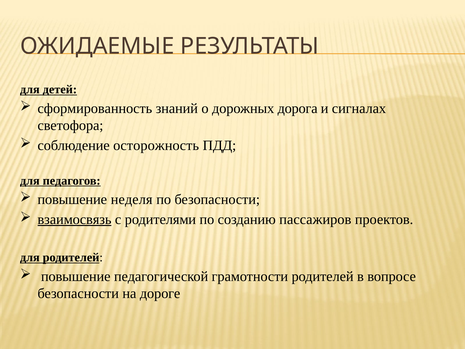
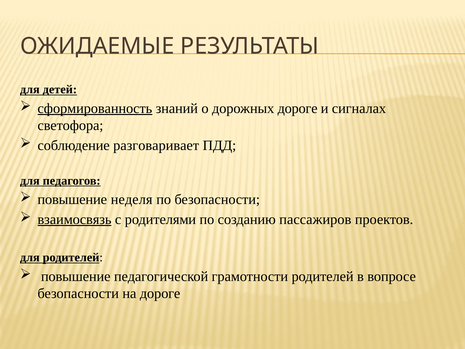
сформированность underline: none -> present
дорожных дорога: дорога -> дороге
осторожность: осторожность -> разговаривает
